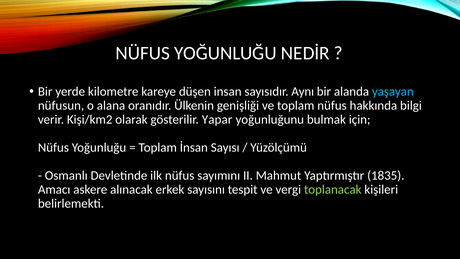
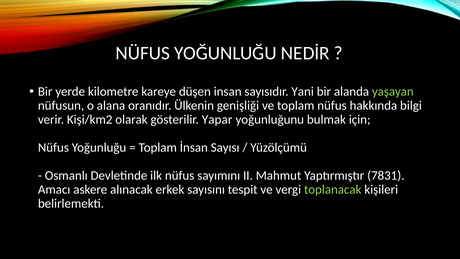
Aynı: Aynı -> Yani
yaşayan colour: light blue -> light green
1835: 1835 -> 7831
